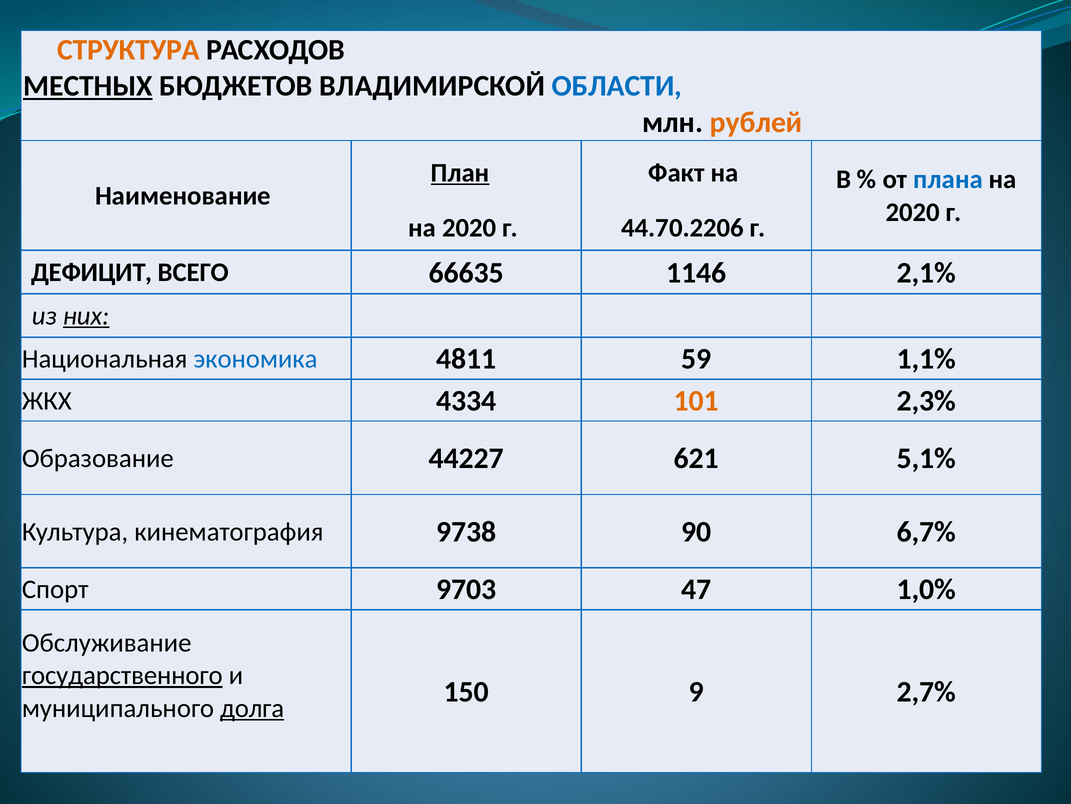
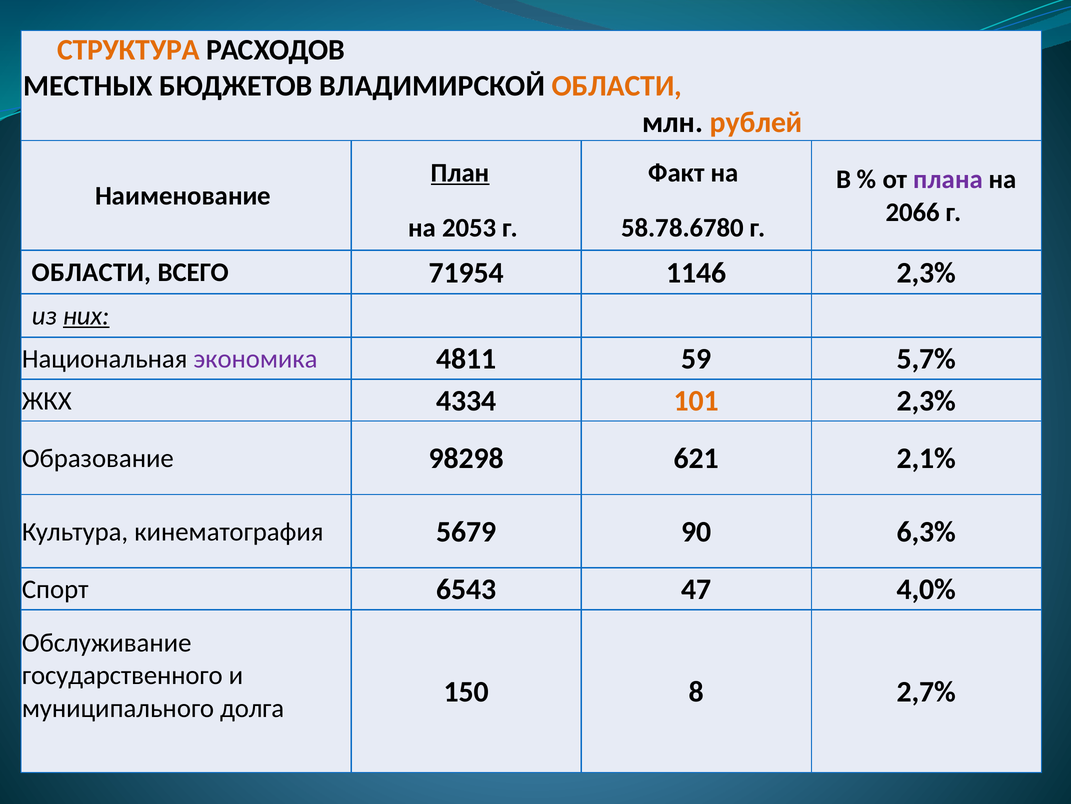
МЕСТНЫХ underline: present -> none
ОБЛАСТИ at (617, 86) colour: blue -> orange
плана colour: blue -> purple
2020 at (913, 212): 2020 -> 2066
2020 at (469, 228): 2020 -> 2053
44.70.2206: 44.70.2206 -> 58.78.6780
ДЕФИЦИТ at (92, 272): ДЕФИЦИТ -> ОБЛАСТИ
66635: 66635 -> 71954
1146 2,1%: 2,1% -> 2,3%
экономика colour: blue -> purple
1,1%: 1,1% -> 5,7%
44227: 44227 -> 98298
5,1%: 5,1% -> 2,1%
9738: 9738 -> 5679
6,7%: 6,7% -> 6,3%
9703: 9703 -> 6543
1,0%: 1,0% -> 4,0%
государственного underline: present -> none
9: 9 -> 8
долга underline: present -> none
